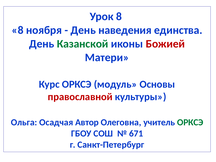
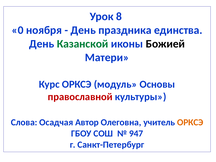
8 at (18, 30): 8 -> 0
наведения: наведения -> праздника
Божией colour: red -> black
Ольга: Ольга -> Слова
ОРКСЭ at (190, 122) colour: green -> orange
671: 671 -> 947
